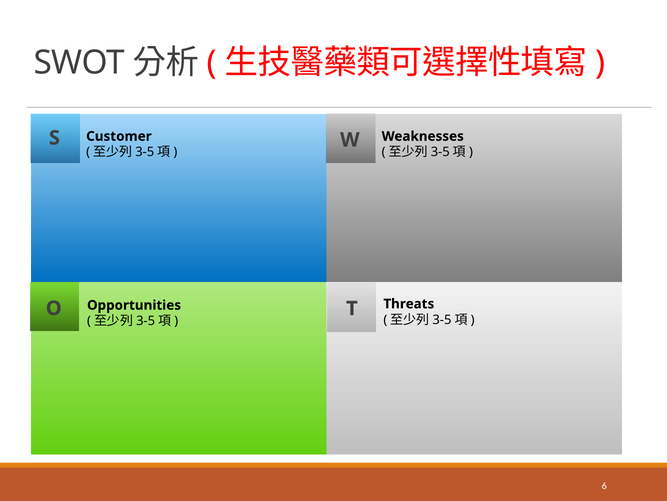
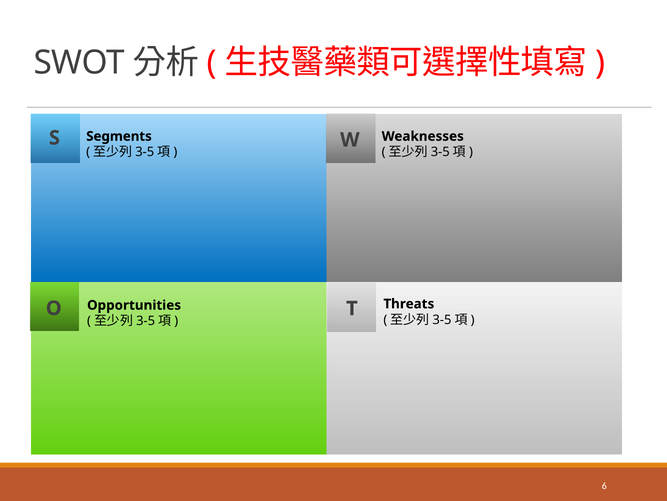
Customer: Customer -> Segments
